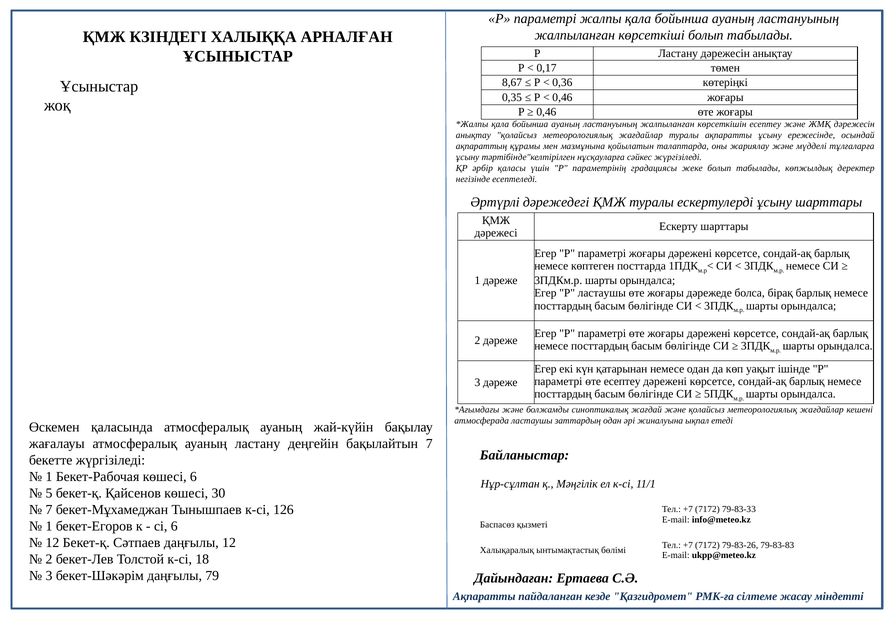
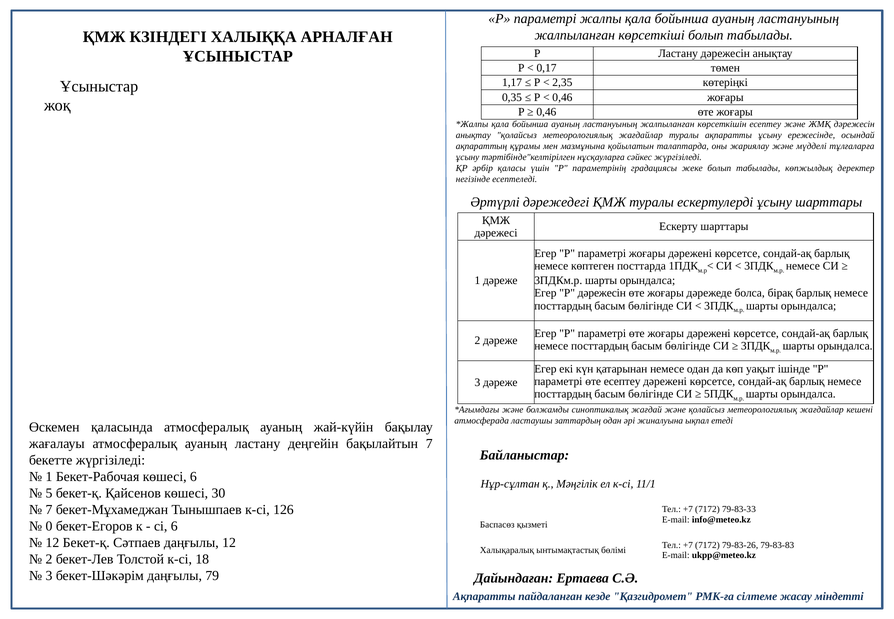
8,67: 8,67 -> 1,17
0,36: 0,36 -> 2,35
P ластаушы: ластаушы -> дәрежесін
1 at (49, 526): 1 -> 0
